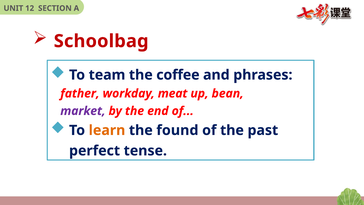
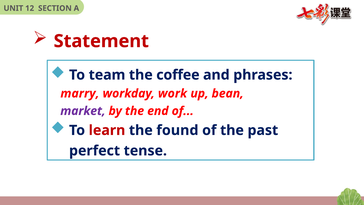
Schoolbag: Schoolbag -> Statement
father: father -> marry
meat: meat -> work
learn colour: orange -> red
